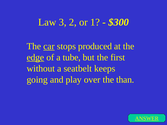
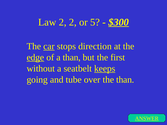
Law 3: 3 -> 2
1: 1 -> 5
$300 underline: none -> present
produced: produced -> direction
a tube: tube -> than
keeps underline: none -> present
play: play -> tube
